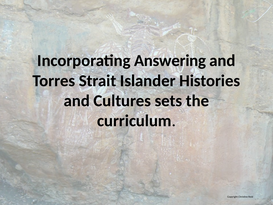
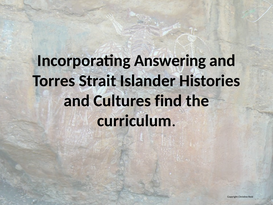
sets: sets -> find
